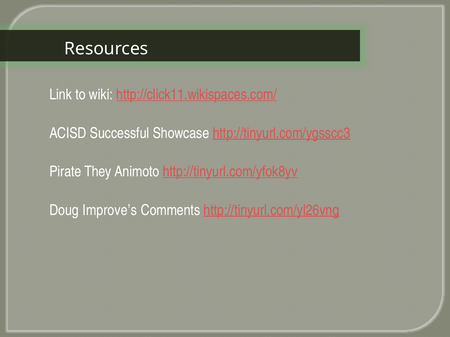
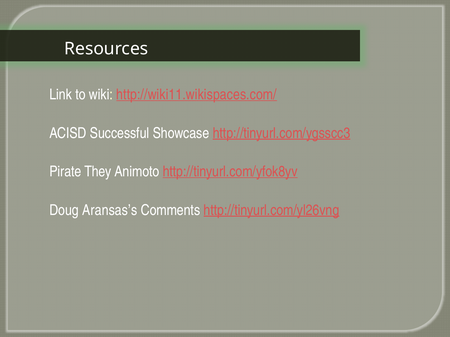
http://click11.wikispaces.com/: http://click11.wikispaces.com/ -> http://wiki11.wikispaces.com/
Improve’s: Improve’s -> Aransas’s
